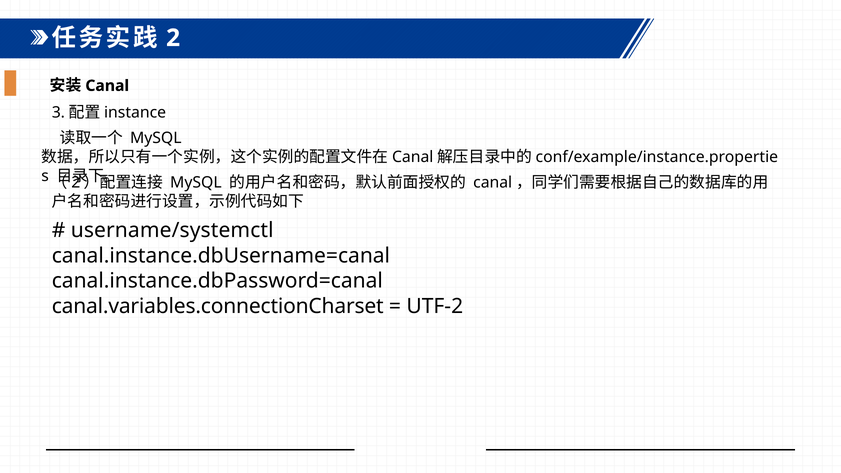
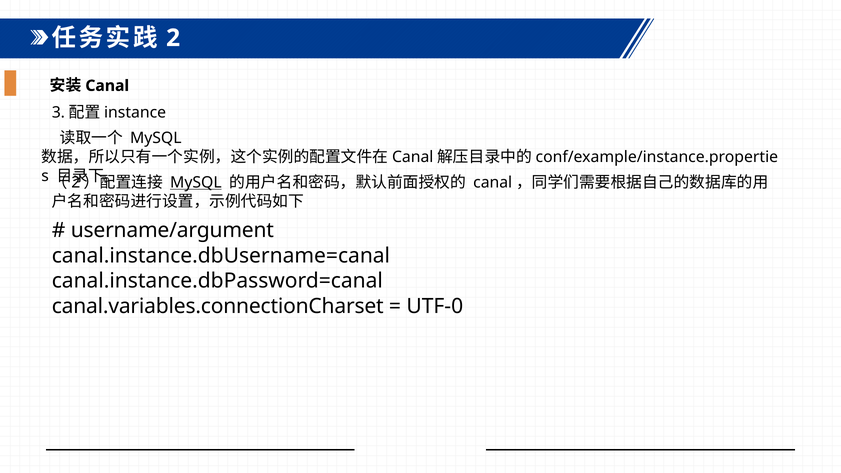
MySQL at (196, 183) underline: none -> present
username/systemctl: username/systemctl -> username/argument
UTF-2: UTF-2 -> UTF-0
